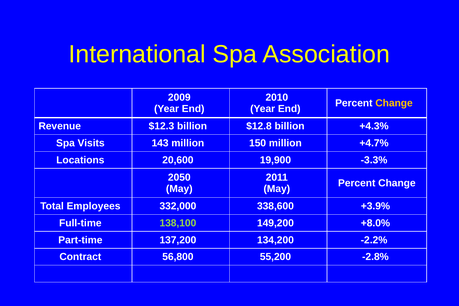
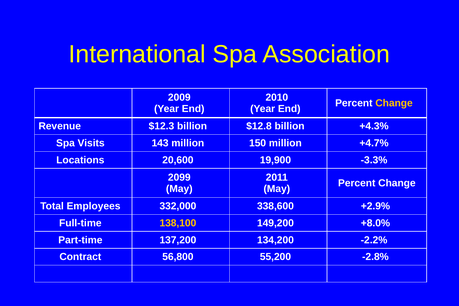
2050: 2050 -> 2099
+3.9%: +3.9% -> +2.9%
138,100 colour: light green -> yellow
